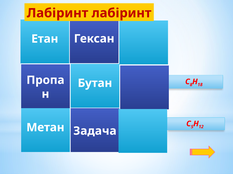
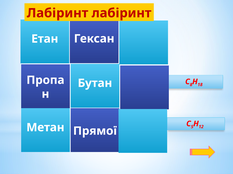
Задача: Задача -> Прямої
